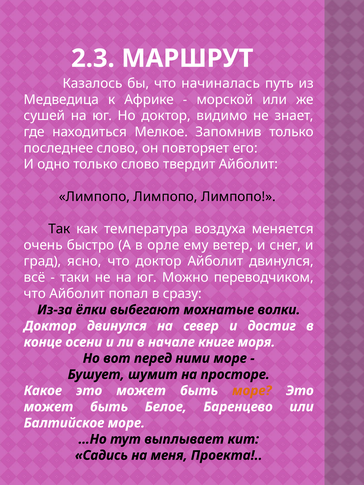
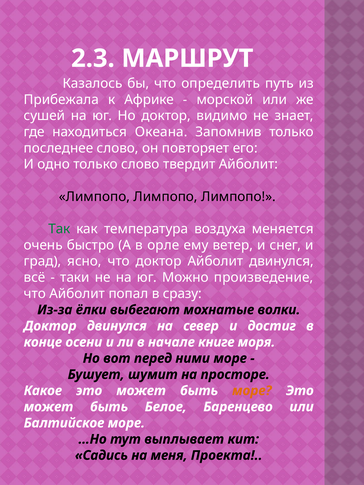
начиналась: начиналась -> определить
Медведица: Медведица -> Прибежала
Мелкое: Мелкое -> Океана
Так colour: black -> green
переводчиком: переводчиком -> произведение
